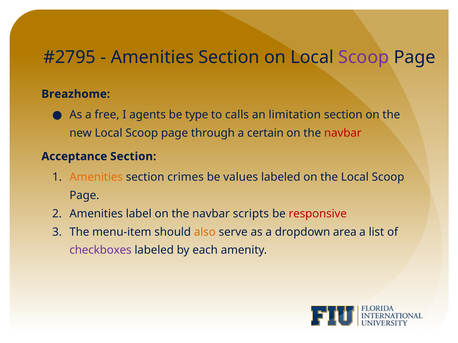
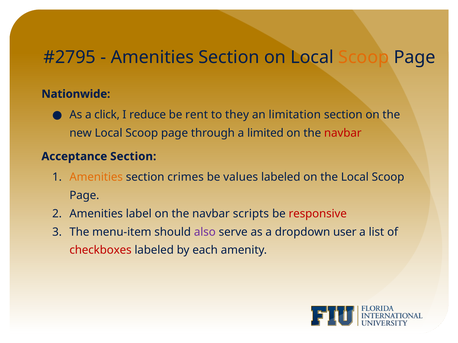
Scoop at (364, 57) colour: purple -> orange
Breazhome: Breazhome -> Nationwide
free: free -> click
agents: agents -> reduce
type: type -> rent
calls: calls -> they
certain: certain -> limited
also colour: orange -> purple
area: area -> user
checkboxes colour: purple -> red
